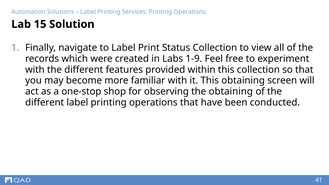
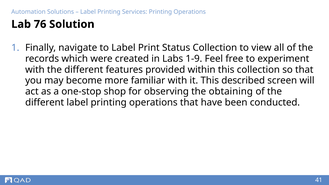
15: 15 -> 76
This obtaining: obtaining -> described
